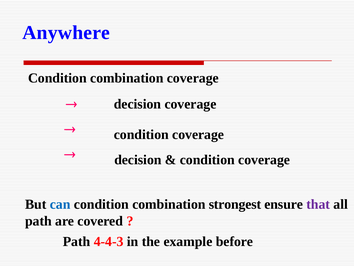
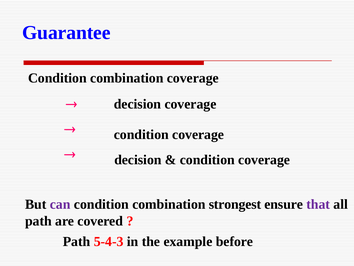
Anywhere: Anywhere -> Guarantee
can colour: blue -> purple
4-4-3: 4-4-3 -> 5-4-3
